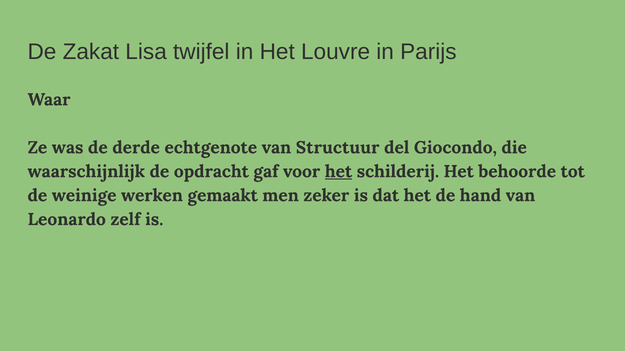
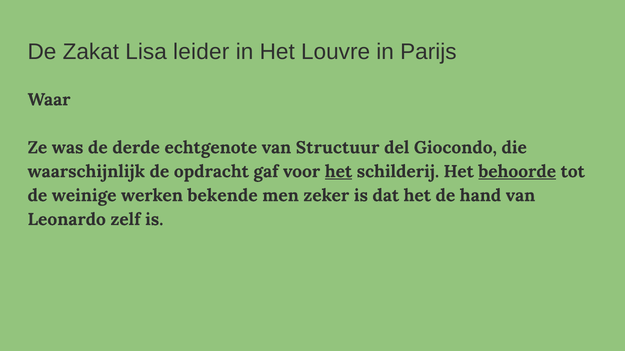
twijfel: twijfel -> leider
behoorde underline: none -> present
gemaakt: gemaakt -> bekende
